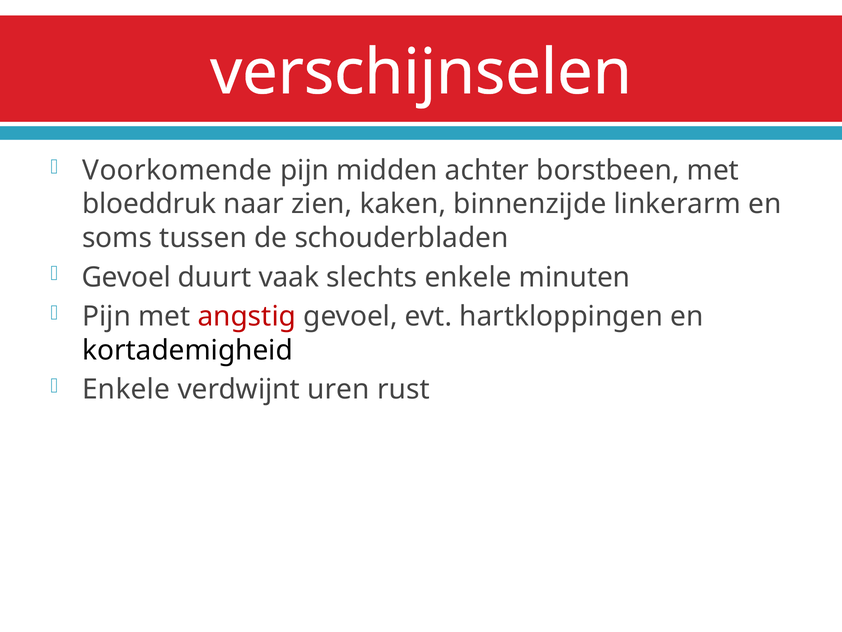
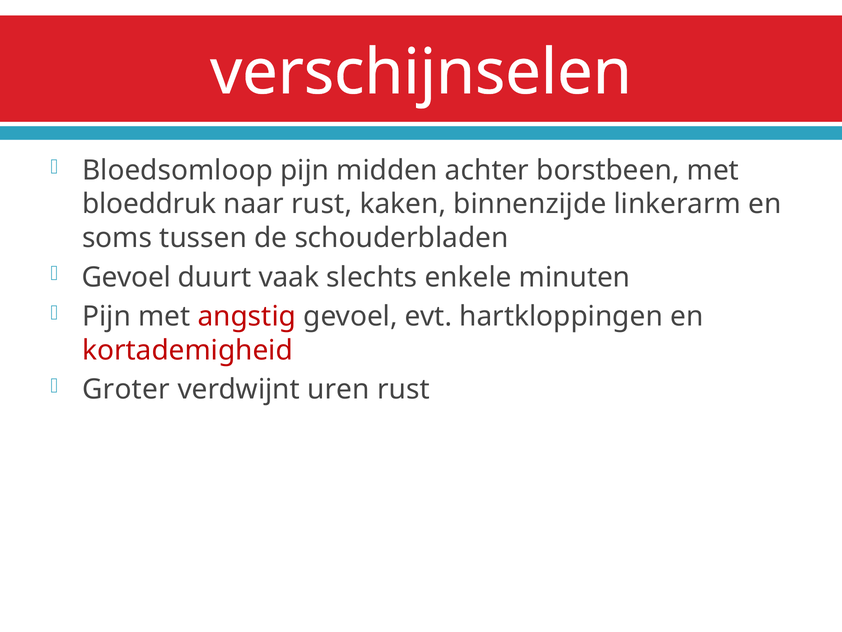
Voorkomende: Voorkomende -> Bloedsomloop
naar zien: zien -> rust
kortademigheid colour: black -> red
Enkele at (126, 389): Enkele -> Groter
